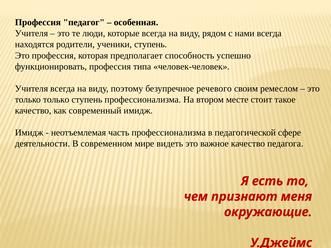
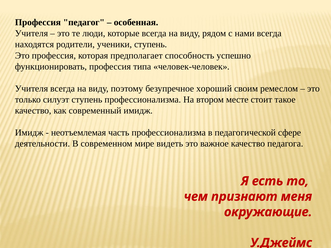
речевого: речевого -> хороший
только только: только -> силуэт
